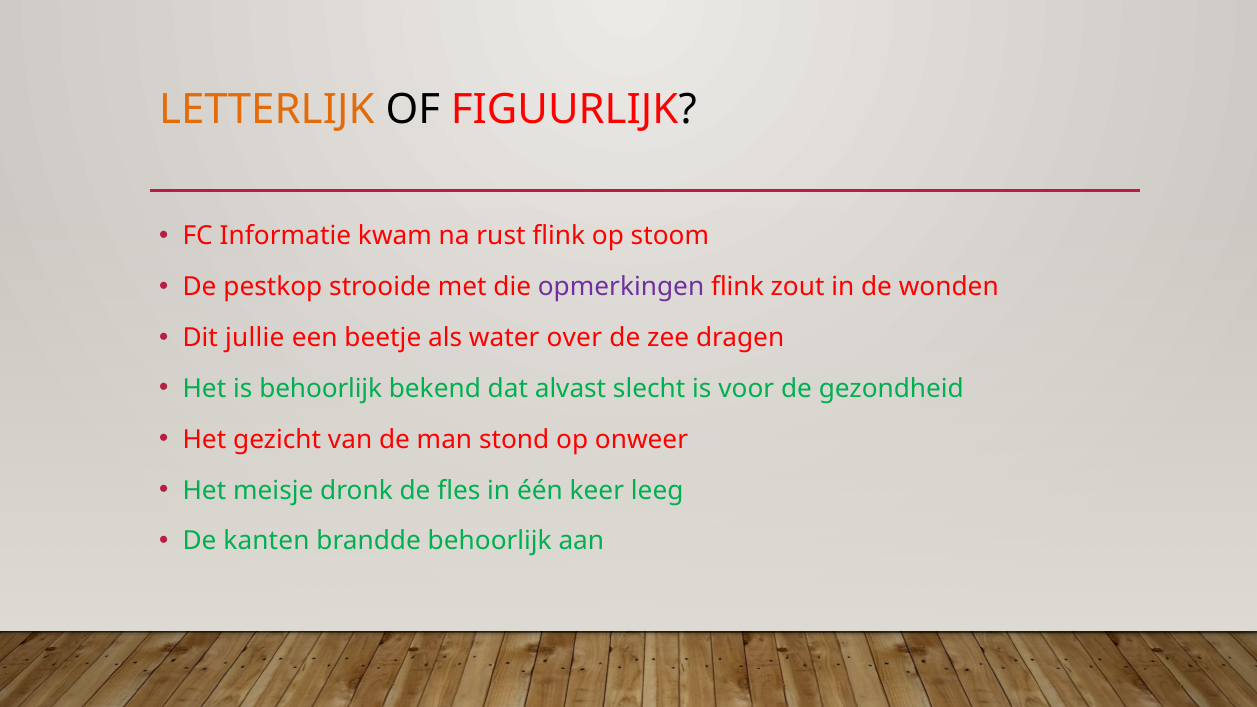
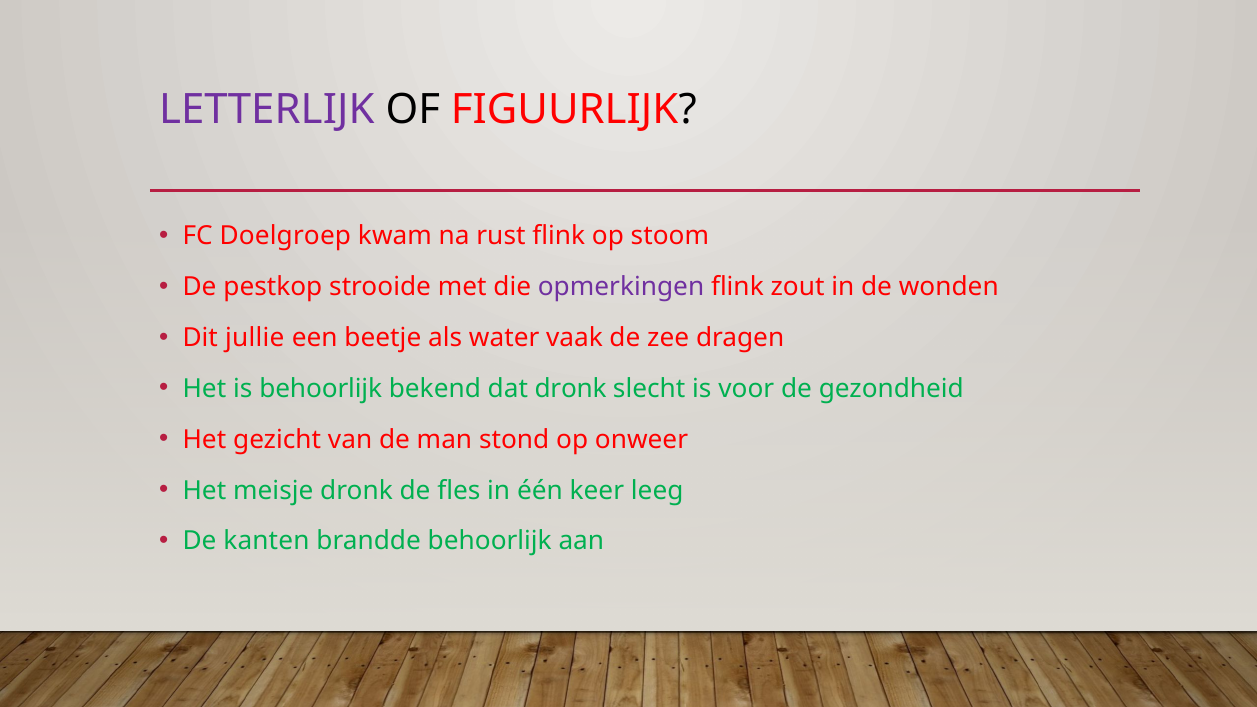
LETTERLIJK colour: orange -> purple
Informatie: Informatie -> Doelgroep
over: over -> vaak
dat alvast: alvast -> dronk
